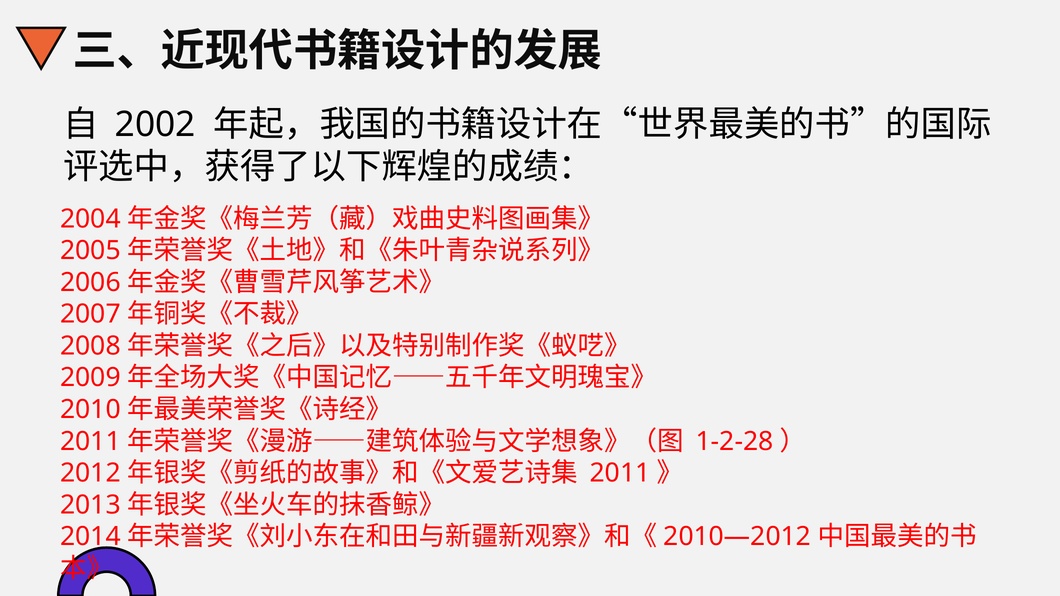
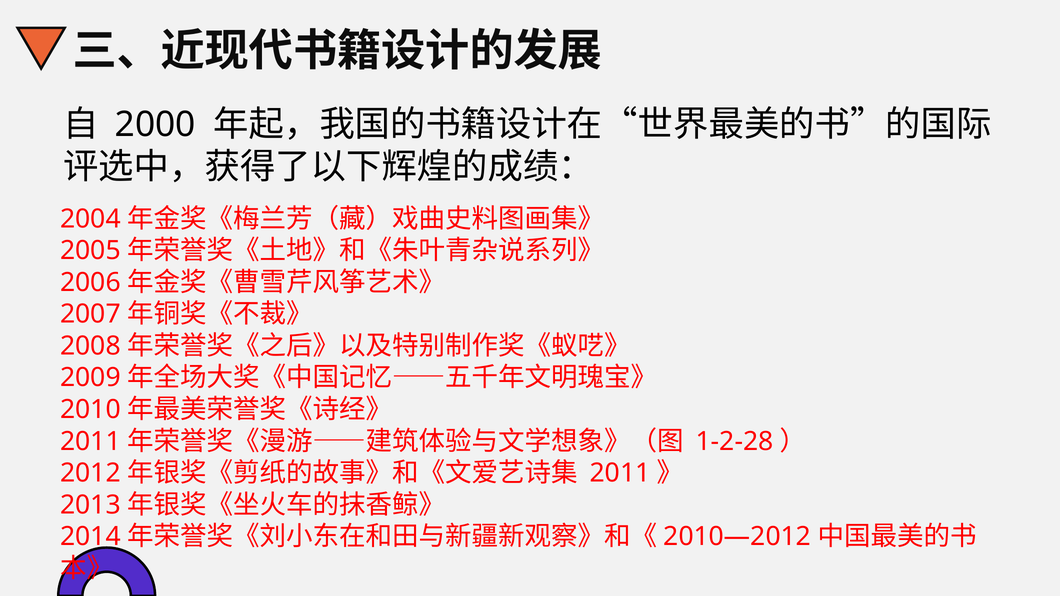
2002: 2002 -> 2000
